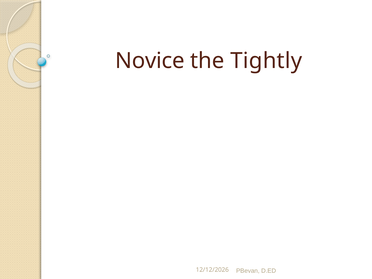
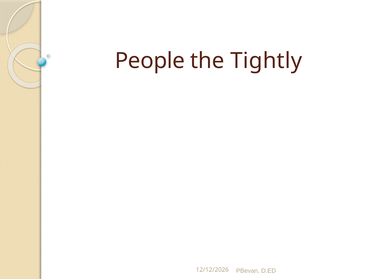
Novice: Novice -> People
